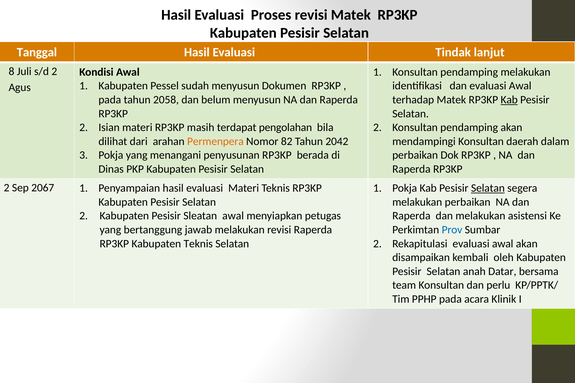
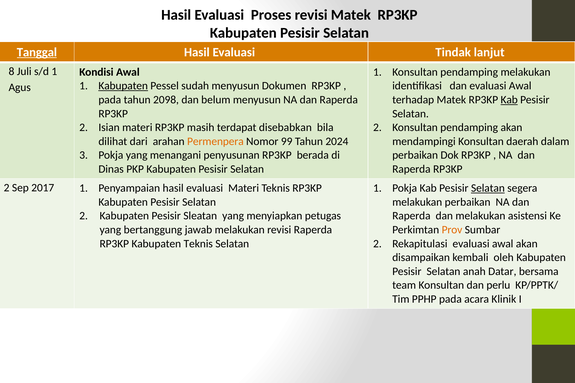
Tanggal underline: none -> present
s/d 2: 2 -> 1
Kabupaten at (123, 86) underline: none -> present
2058: 2058 -> 2098
pengolahan: pengolahan -> disebabkan
82: 82 -> 99
2042: 2042 -> 2024
2067: 2067 -> 2017
Sleatan awal: awal -> yang
Prov colour: blue -> orange
